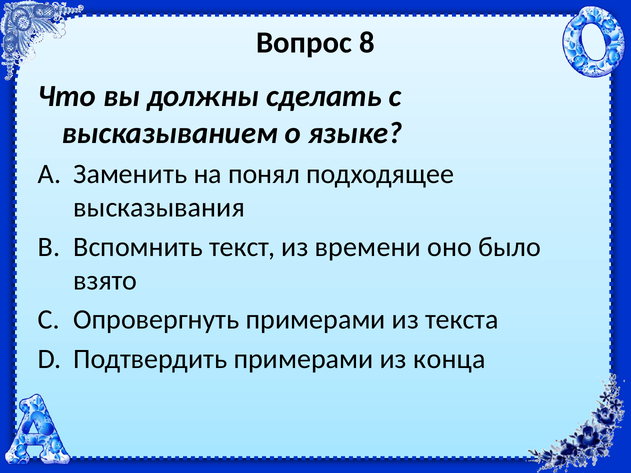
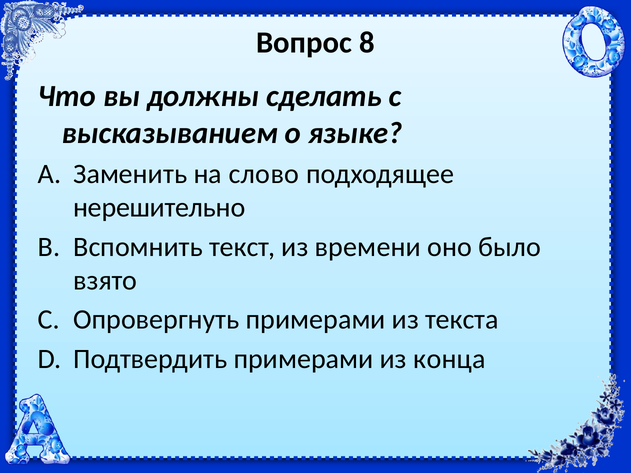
понял: понял -> слово
высказывания: высказывания -> нерешительно
